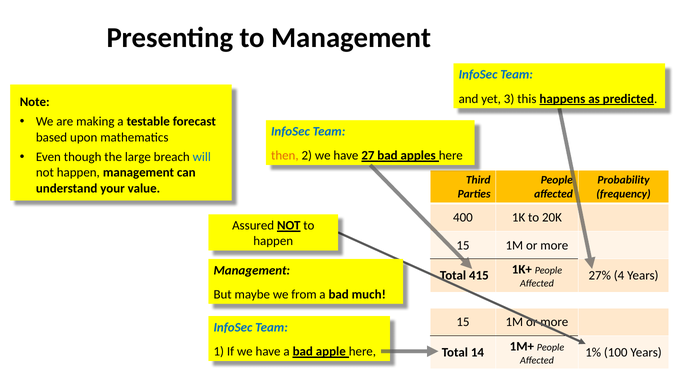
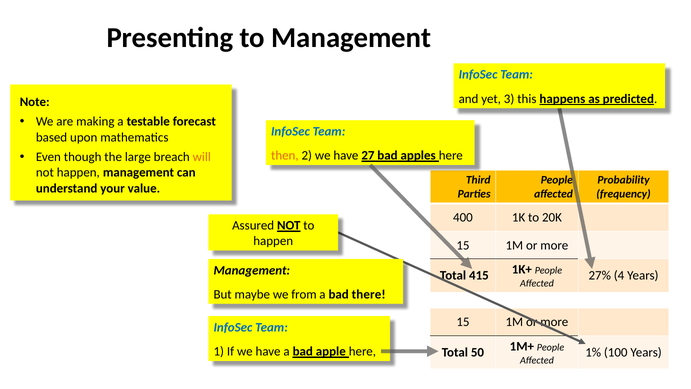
will colour: blue -> orange
much: much -> there
14: 14 -> 50
